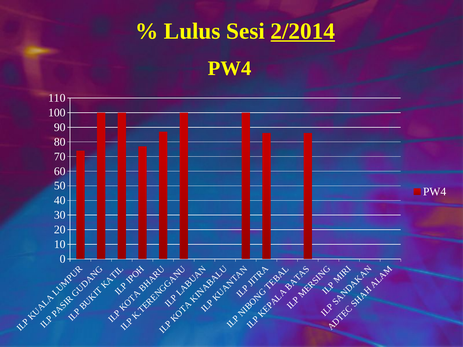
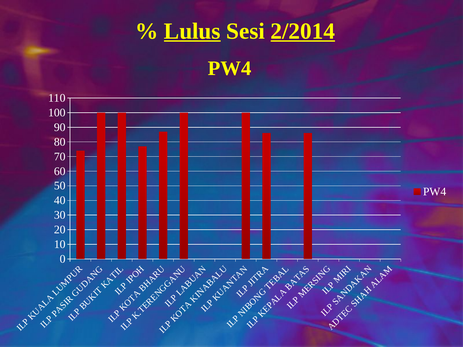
Lulus underline: none -> present
